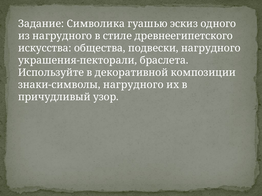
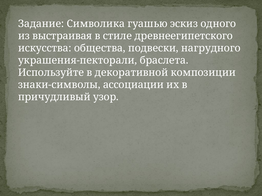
из нагрудного: нагрудного -> выстраивая
знаки-символы нагрудного: нагрудного -> ассоциации
